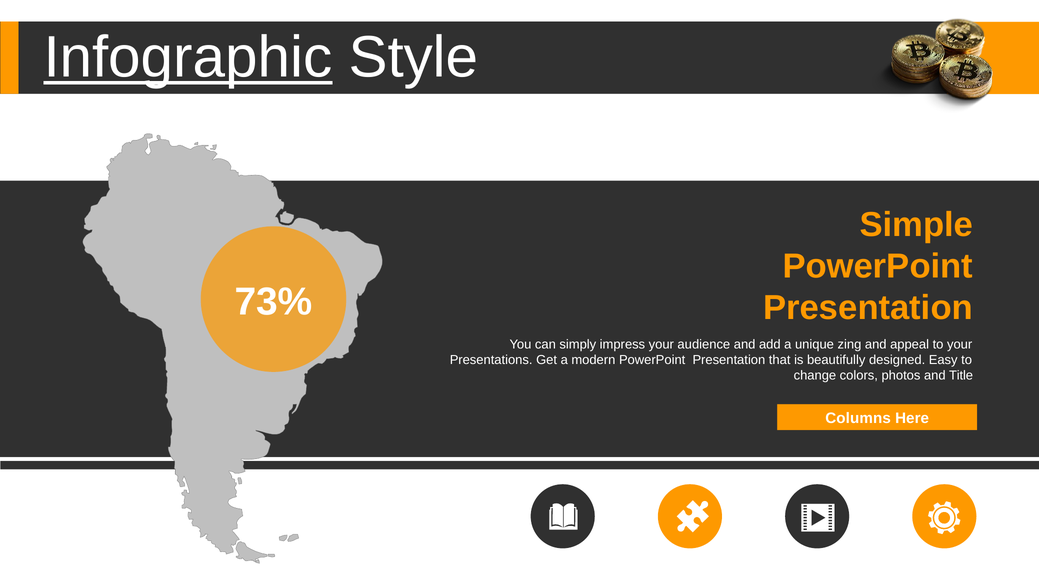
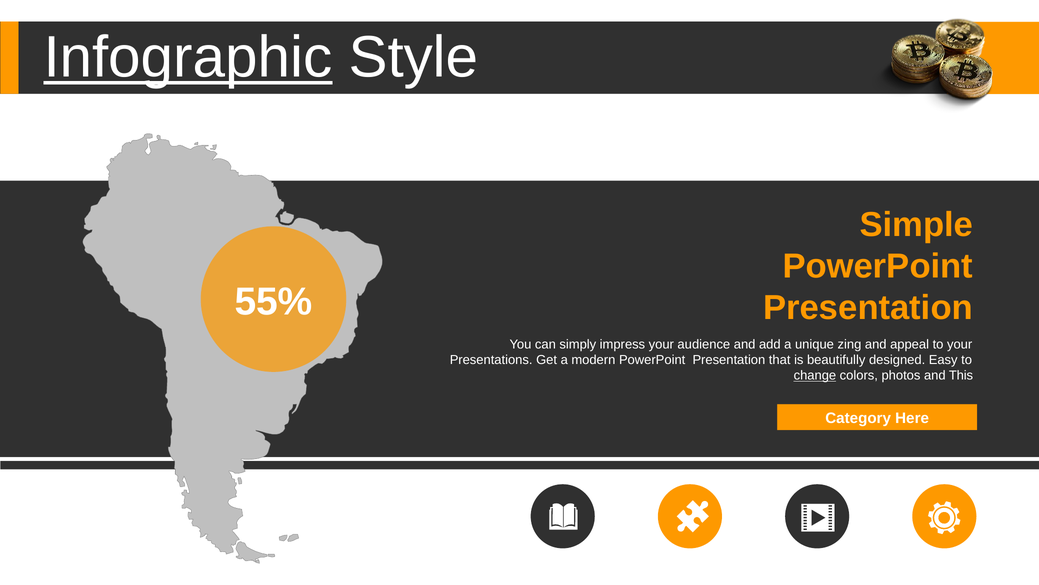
73%: 73% -> 55%
change underline: none -> present
Title: Title -> This
Columns: Columns -> Category
